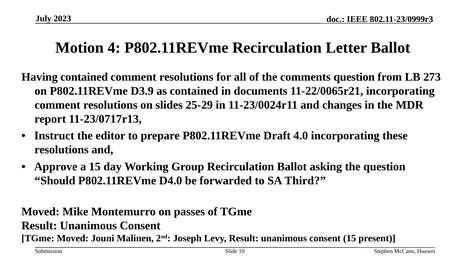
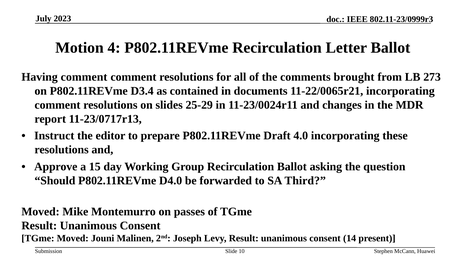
Having contained: contained -> comment
comments question: question -> brought
D3.9: D3.9 -> D3.4
consent 15: 15 -> 14
